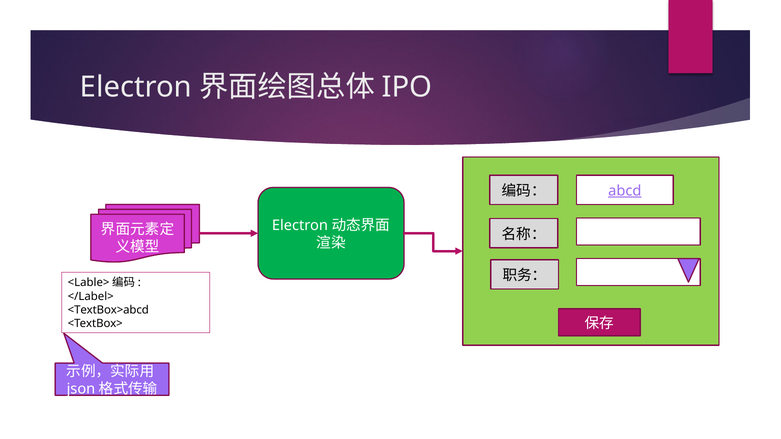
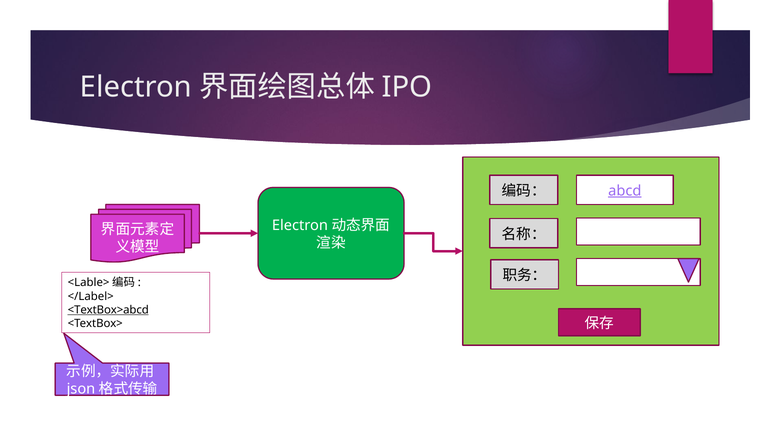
<TextBox>abcd underline: none -> present
